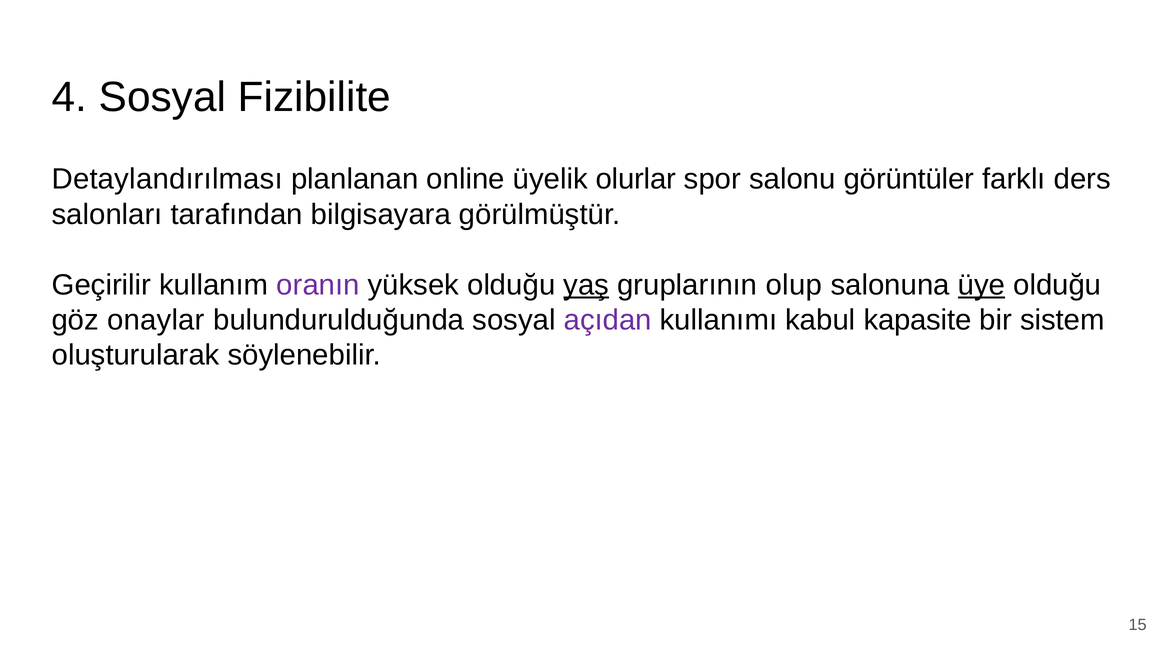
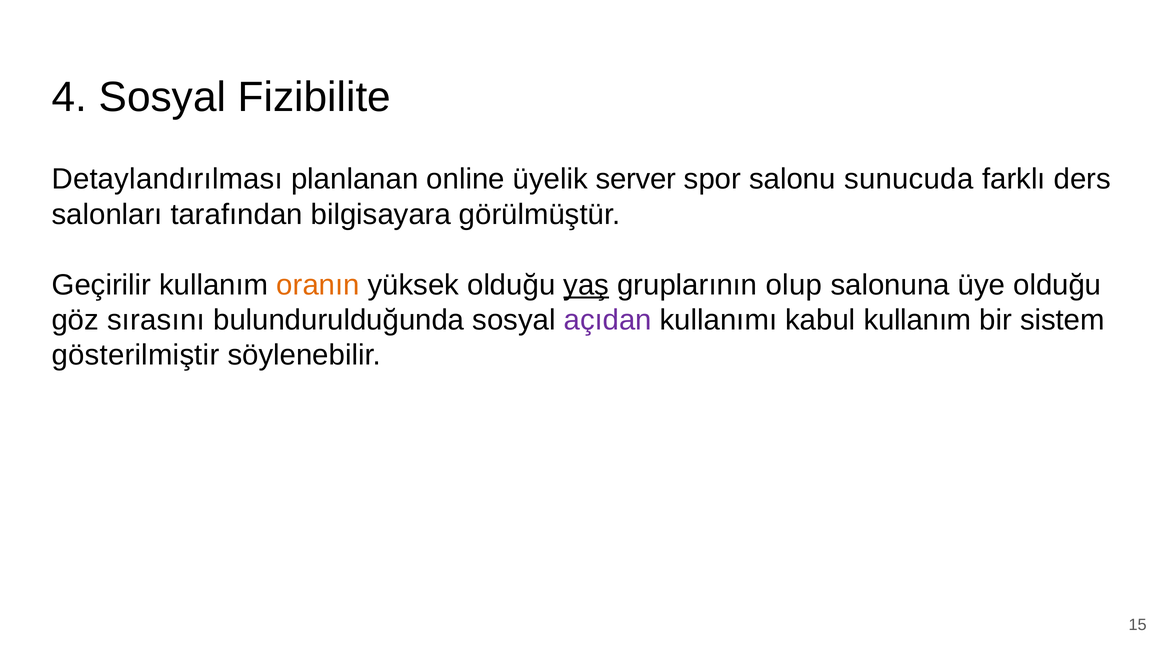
olurlar: olurlar -> server
görüntüler: görüntüler -> sunucuda
oranın colour: purple -> orange
üye underline: present -> none
onaylar: onaylar -> sırasını
kabul kapasite: kapasite -> kullanım
oluşturularak: oluşturularak -> gösterilmiştir
